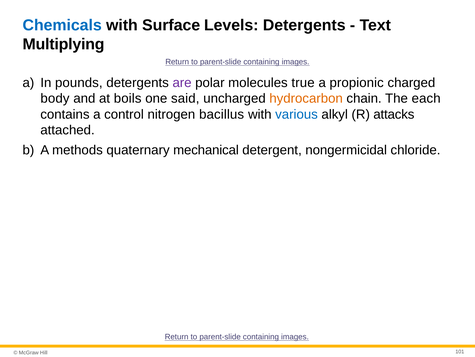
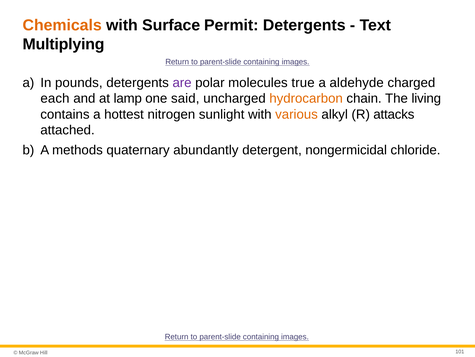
Chemicals colour: blue -> orange
Levels: Levels -> Permit
propionic: propionic -> aldehyde
body: body -> each
boils: boils -> lamp
each: each -> living
control: control -> hottest
bacillus: bacillus -> sunlight
various colour: blue -> orange
mechanical: mechanical -> abundantly
